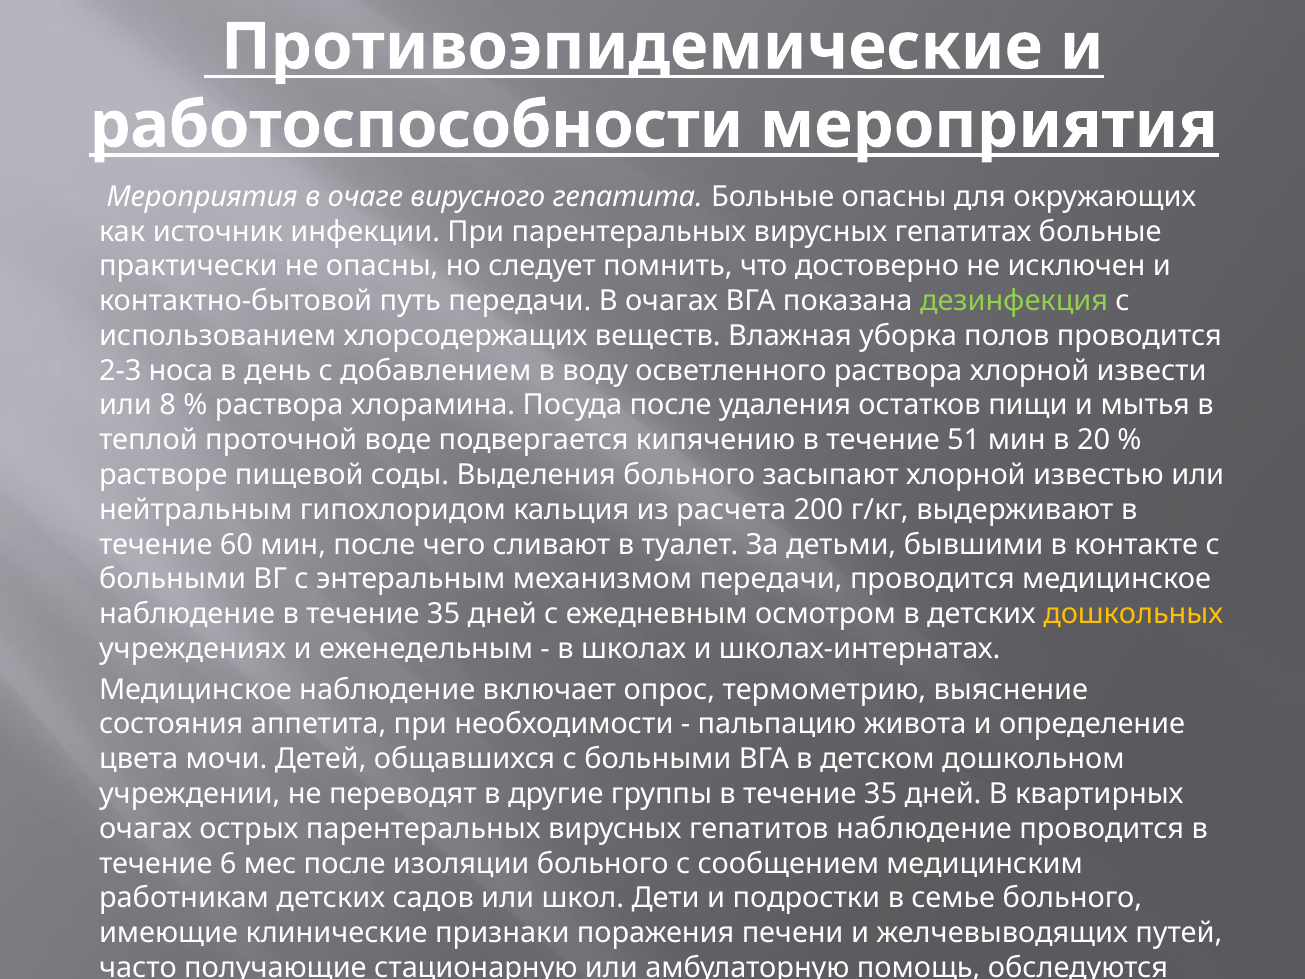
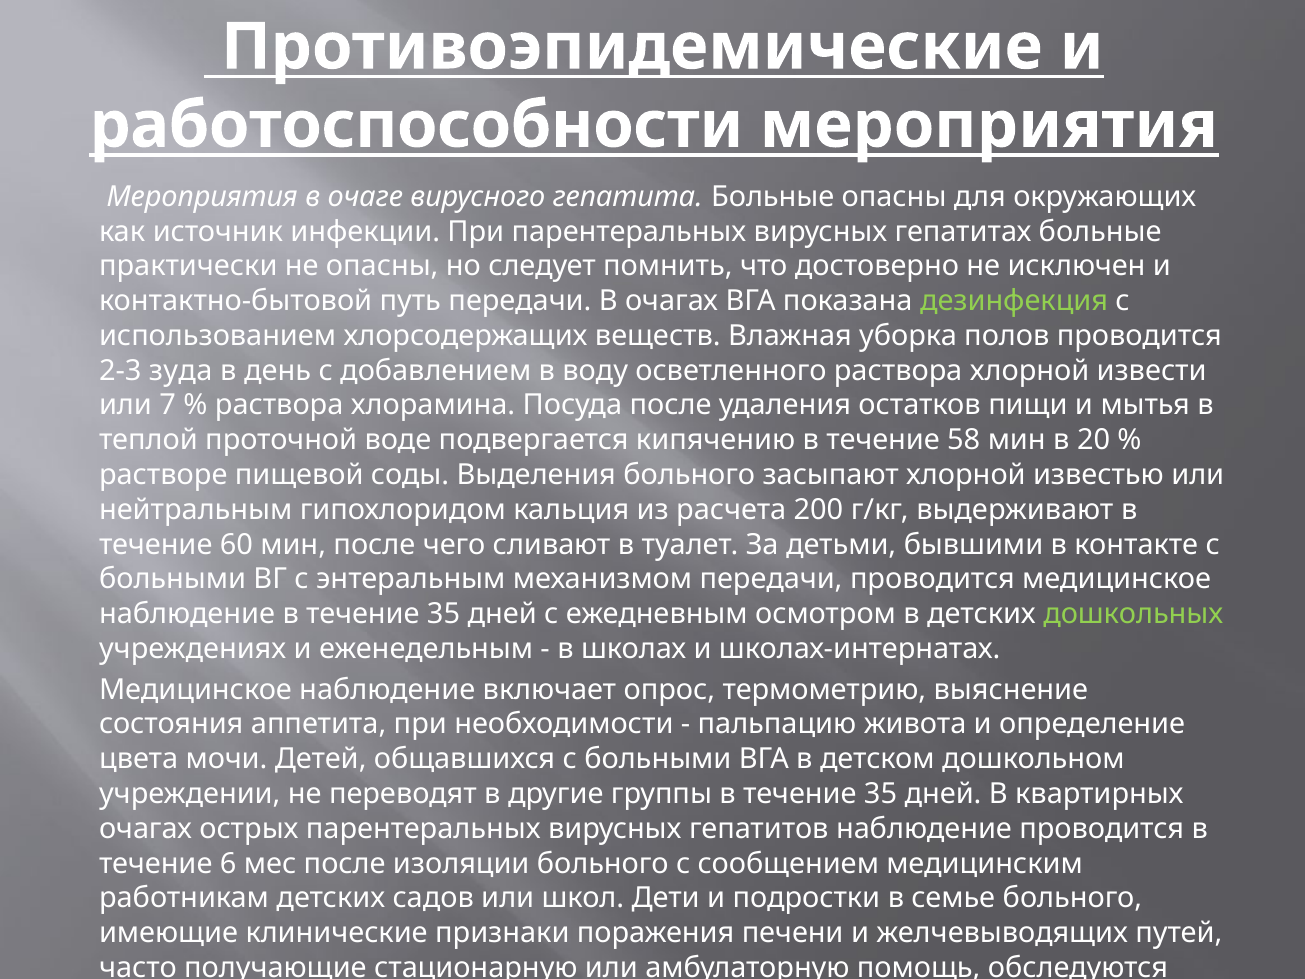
носа: носа -> зуда
8: 8 -> 7
51: 51 -> 58
дошкольных colour: yellow -> light green
